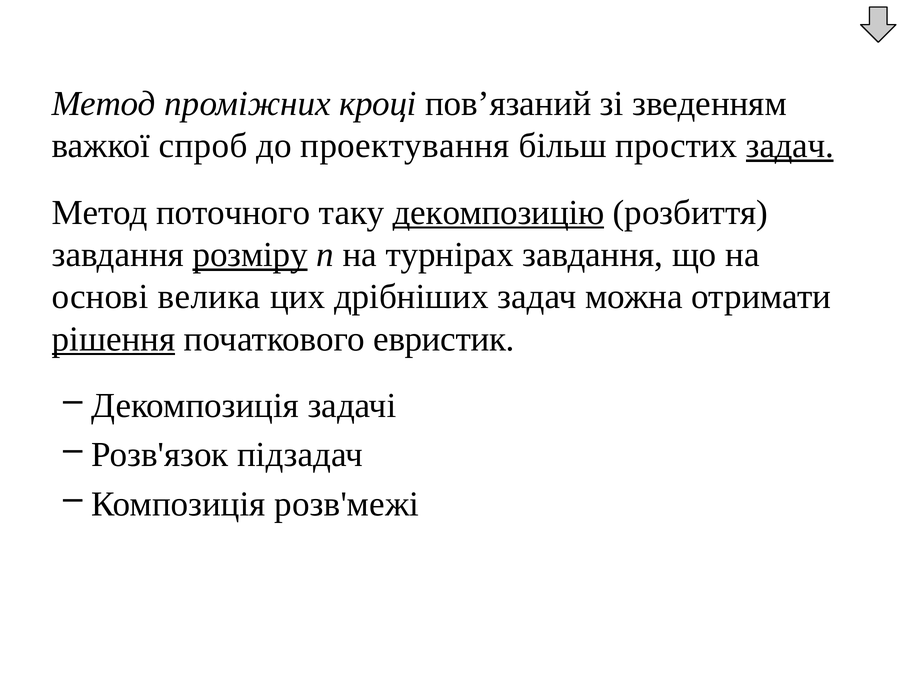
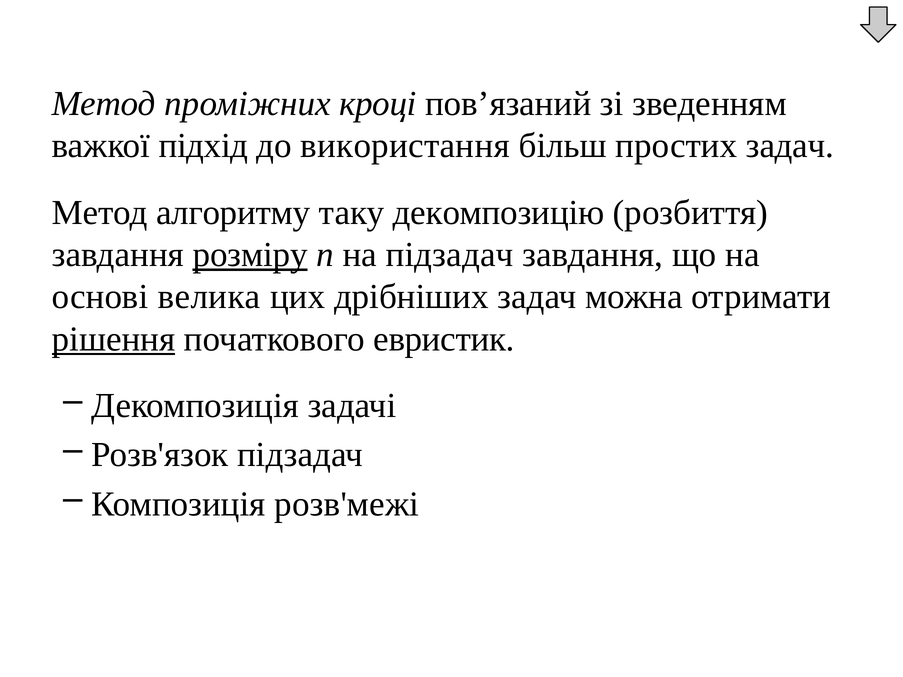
спроб: спроб -> підхід
проектування: проектування -> використання
задач at (790, 146) underline: present -> none
поточного: поточного -> алгоритму
декомпозицію underline: present -> none
на турнірах: турнірах -> підзадач
